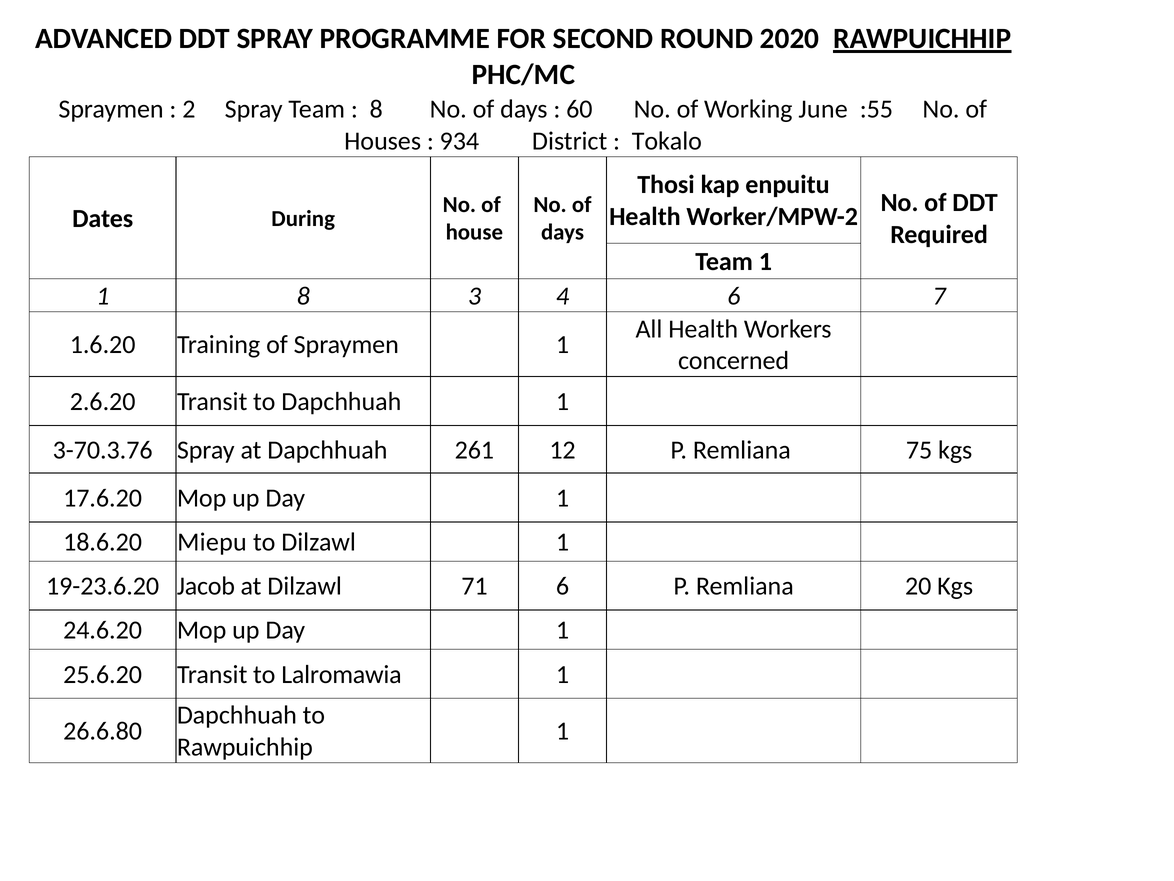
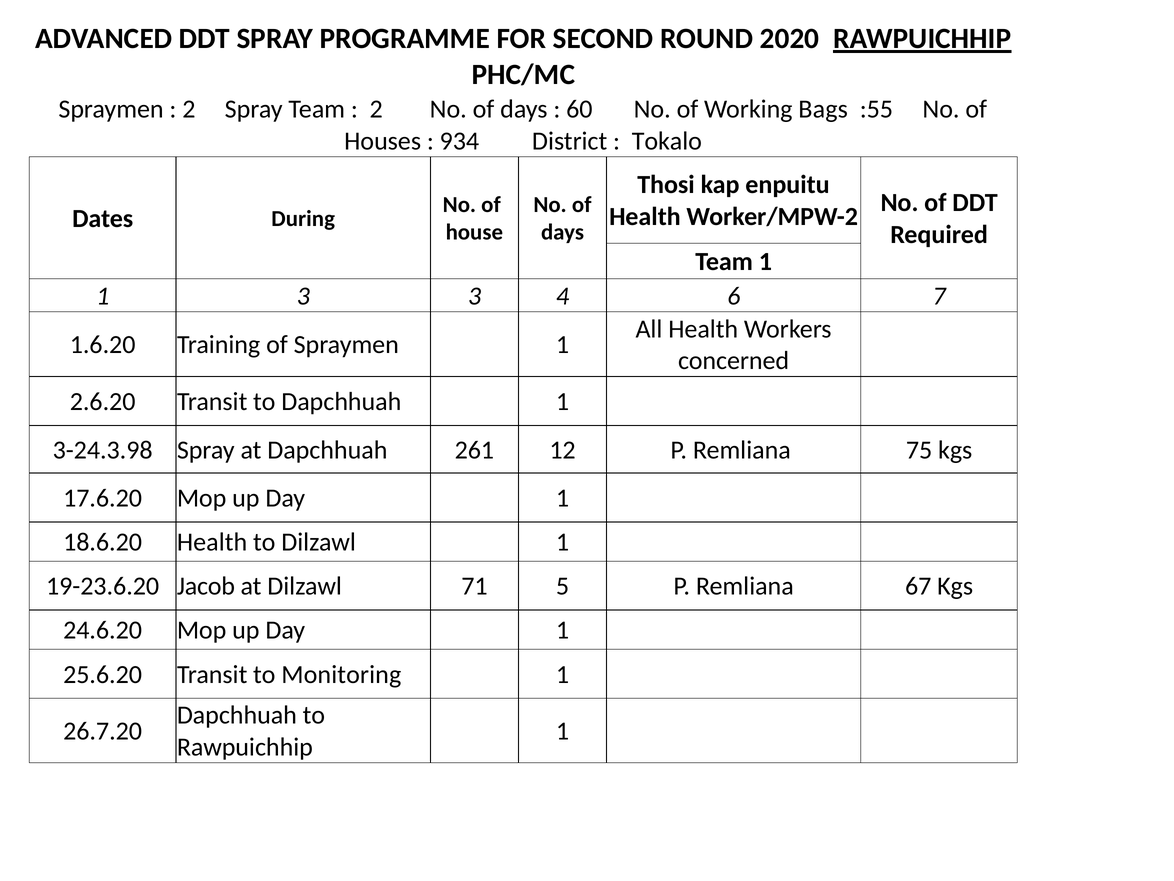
8 at (376, 109): 8 -> 2
June: June -> Bags
1 8: 8 -> 3
3-70.3.76: 3-70.3.76 -> 3-24.3.98
18.6.20 Miepu: Miepu -> Health
71 6: 6 -> 5
20: 20 -> 67
Lalromawia: Lalromawia -> Monitoring
26.6.80: 26.6.80 -> 26.7.20
